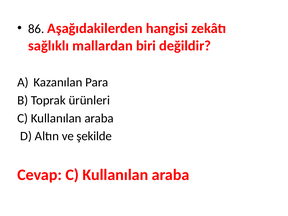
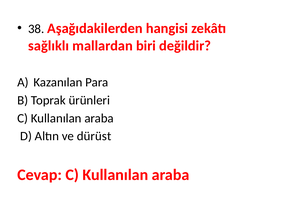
86: 86 -> 38
şekilde: şekilde -> dürüst
